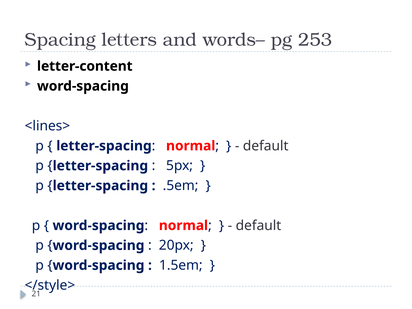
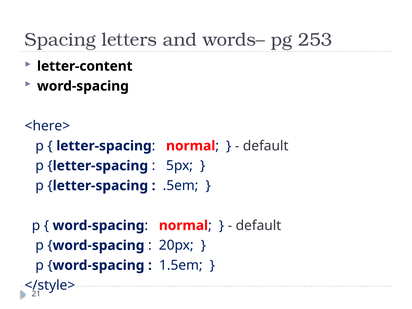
<lines>: <lines> -> <here>
